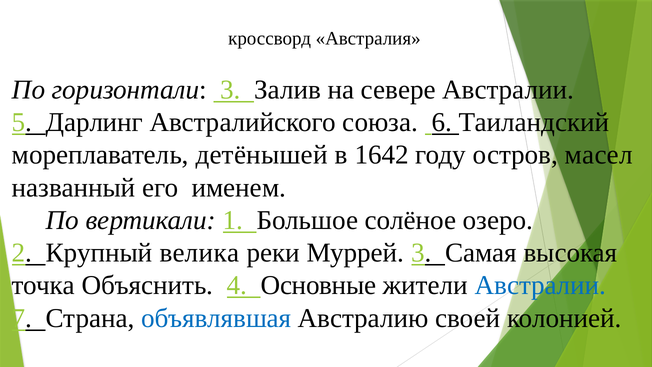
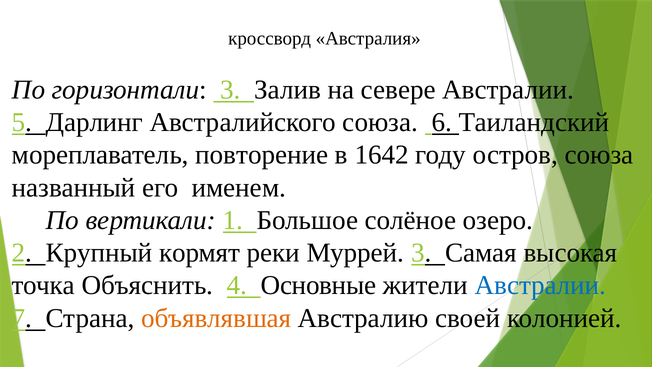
детёнышей: детёнышей -> повторение
остров масел: масел -> союза
велика: велика -> кормят
объявлявшая colour: blue -> orange
